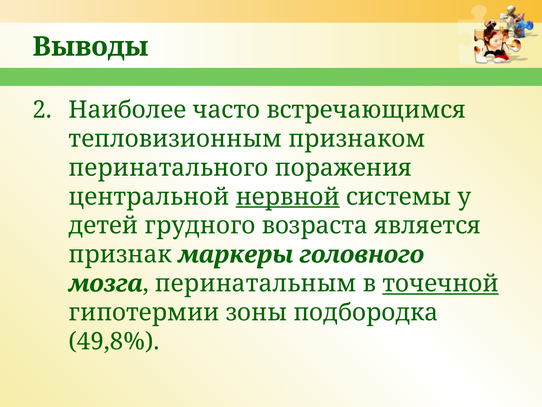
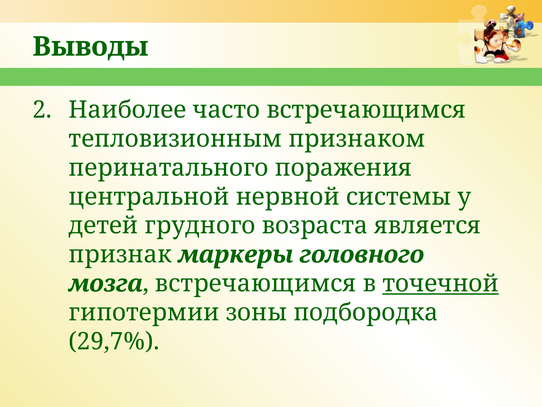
нервной underline: present -> none
мозга перинатальным: перинатальным -> встречающимся
49,8%: 49,8% -> 29,7%
